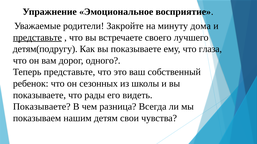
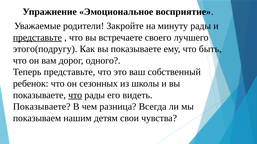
минуту дома: дома -> рады
детям(подругу: детям(подругу -> этого(подругу
глаза: глаза -> быть
что at (75, 95) underline: none -> present
